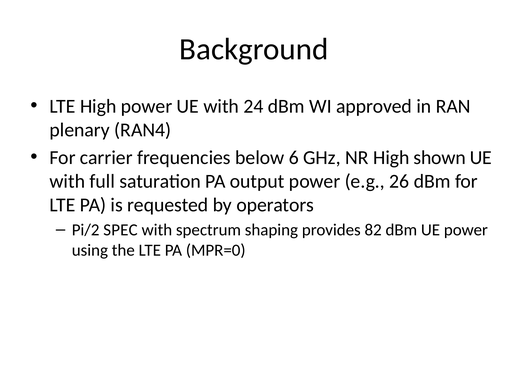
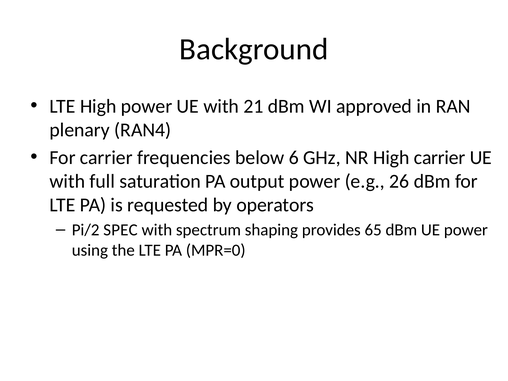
24: 24 -> 21
High shown: shown -> carrier
82: 82 -> 65
